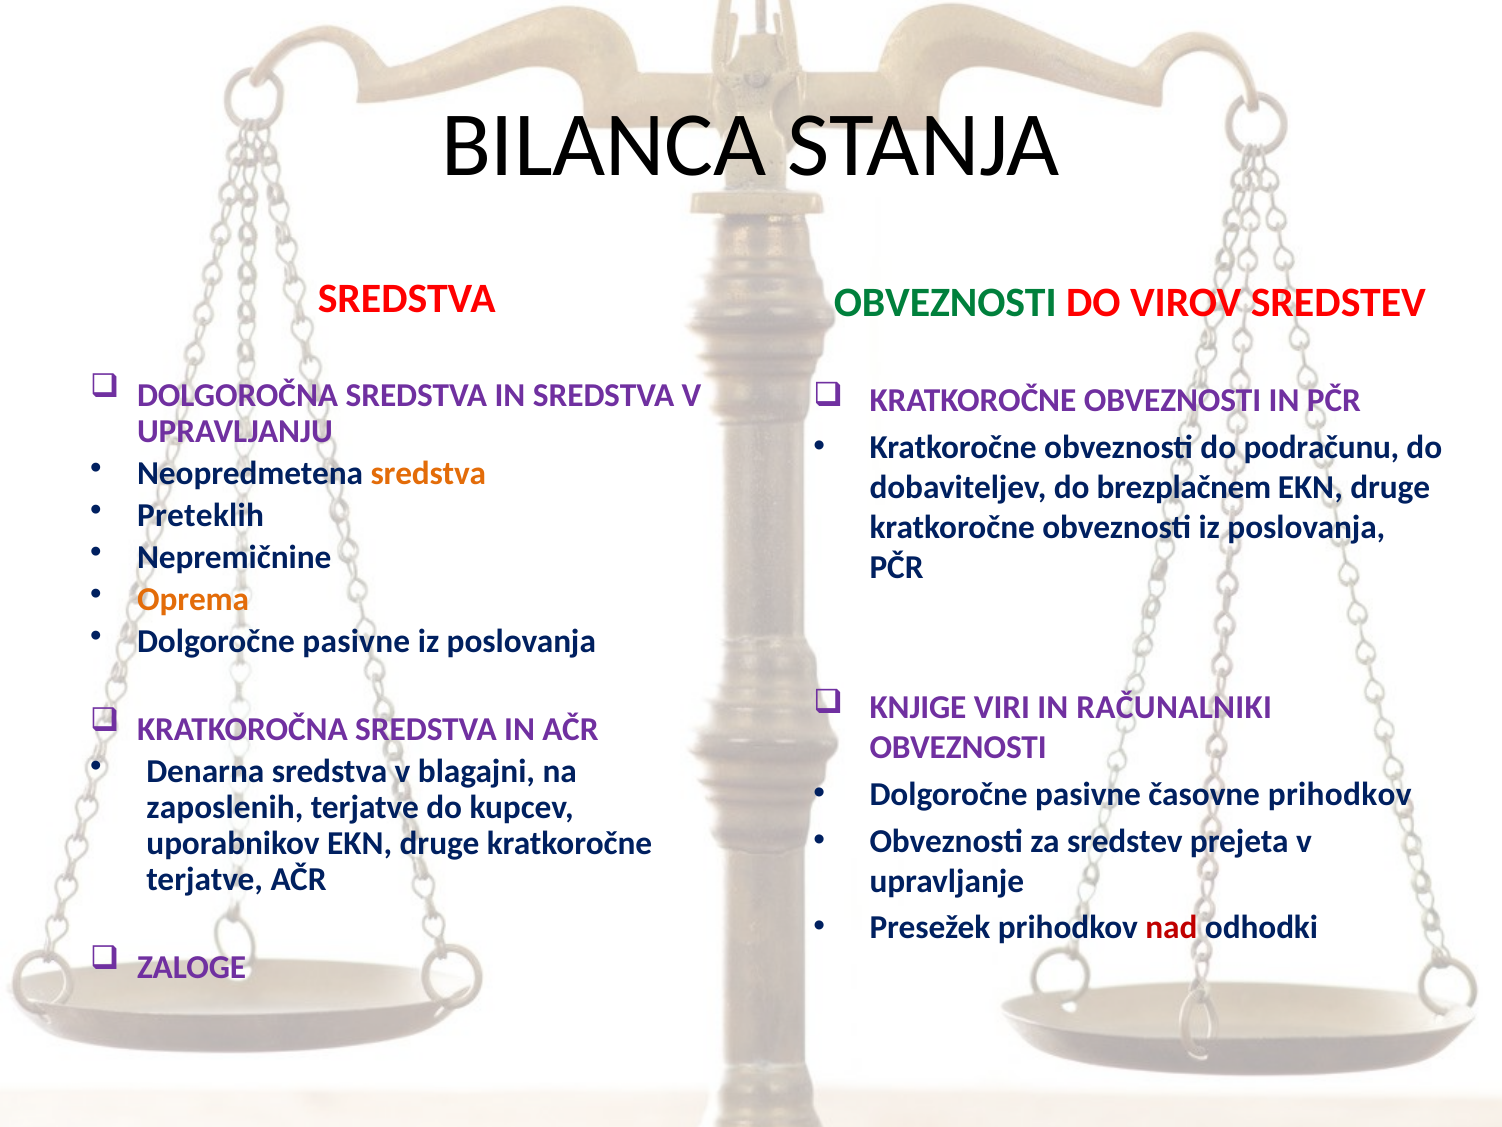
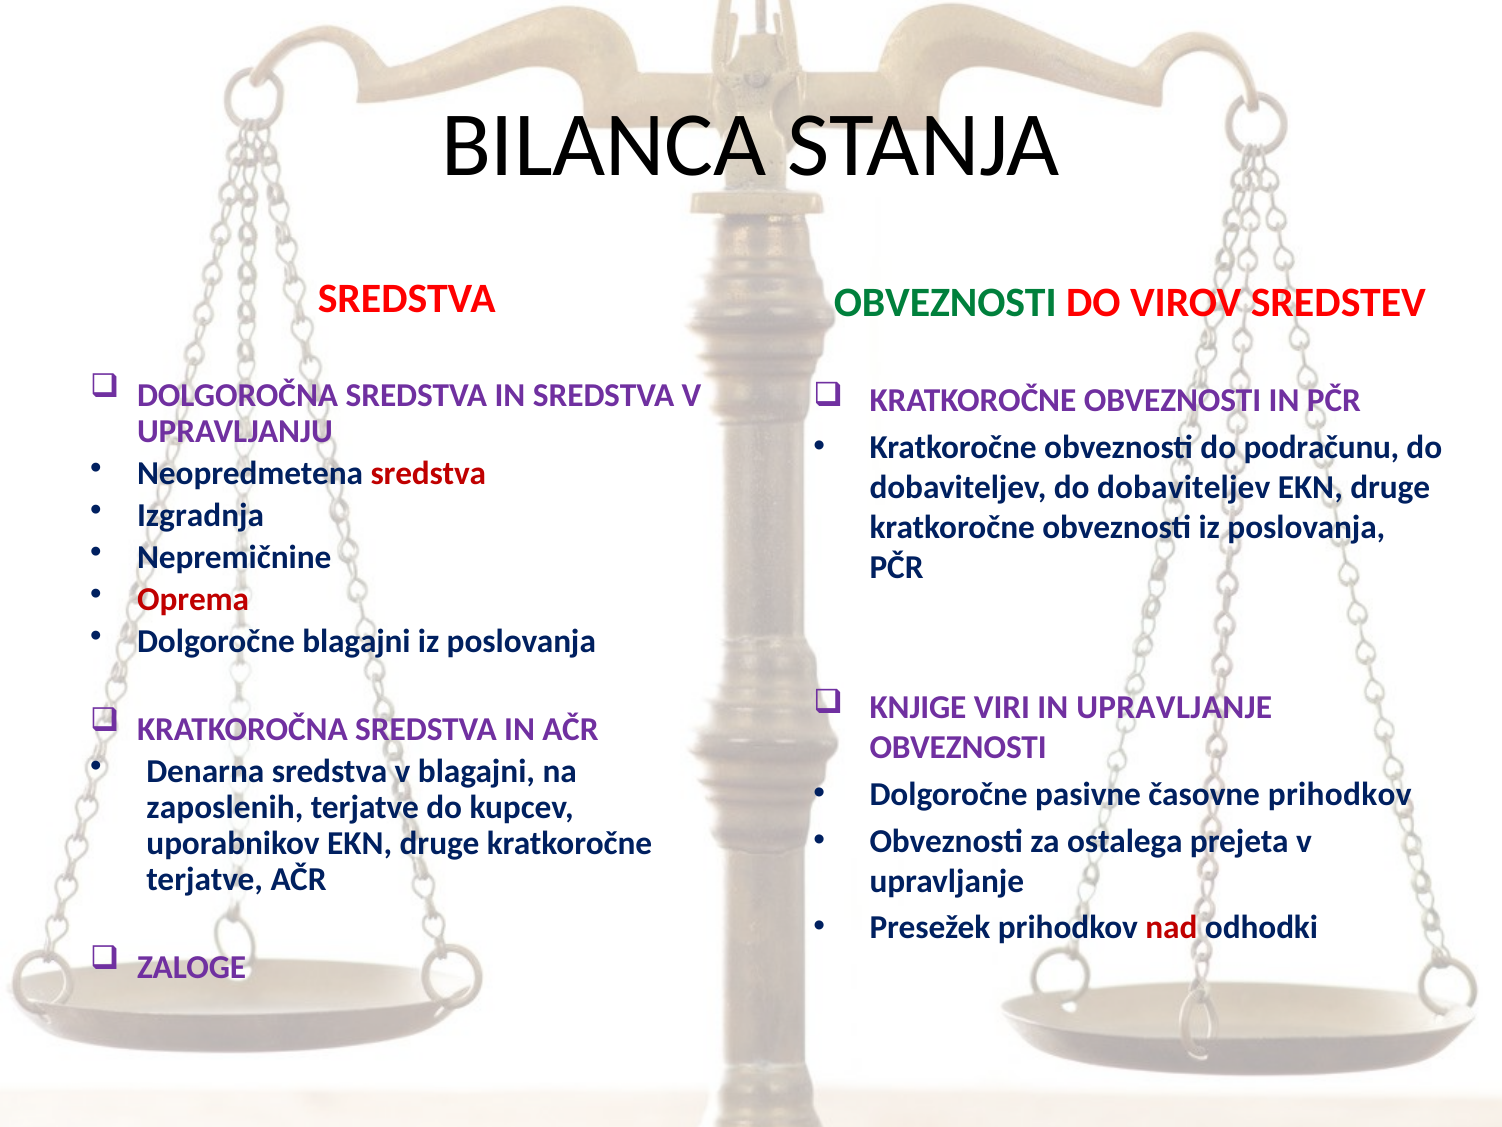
sredstva at (428, 474) colour: orange -> red
dobaviteljev do brezplačnem: brezplačnem -> dobaviteljev
Preteklih: Preteklih -> Izgradnja
Oprema colour: orange -> red
pasivne at (356, 641): pasivne -> blagajni
IN RAČUNALNIKI: RAČUNALNIKI -> UPRAVLJANJE
za sredstev: sredstev -> ostalega
